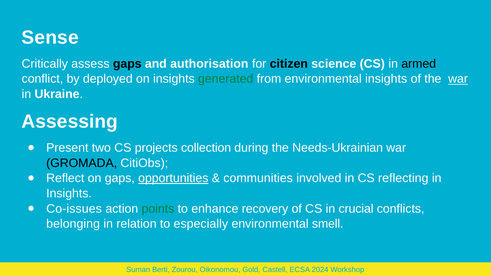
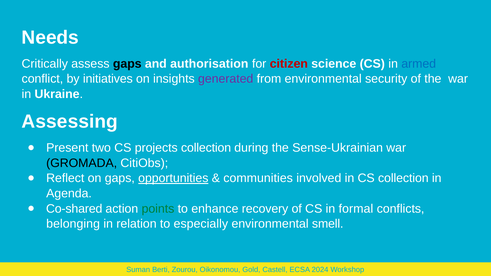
Sense: Sense -> Needs
citizen colour: black -> red
armed colour: black -> blue
deployed: deployed -> initiatives
generated colour: green -> purple
environmental insights: insights -> security
war at (458, 79) underline: present -> none
Needs-Ukrainian: Needs-Ukrainian -> Sense-Ukrainian
CS reflecting: reflecting -> collection
Insights at (69, 194): Insights -> Agenda
Co-issues: Co-issues -> Co-shared
crucial: crucial -> formal
